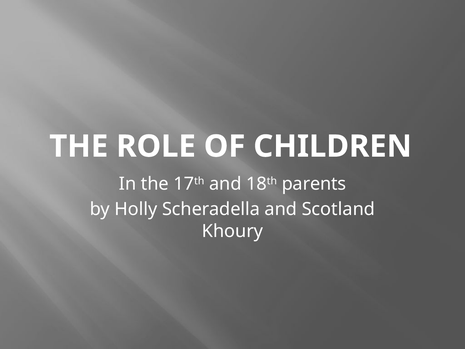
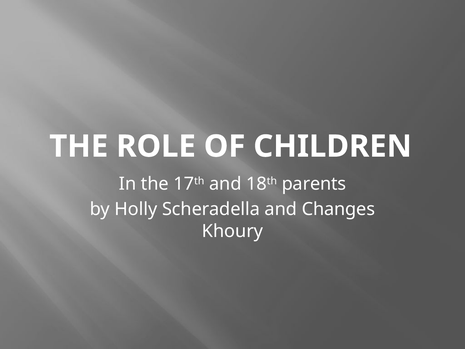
Scotland: Scotland -> Changes
